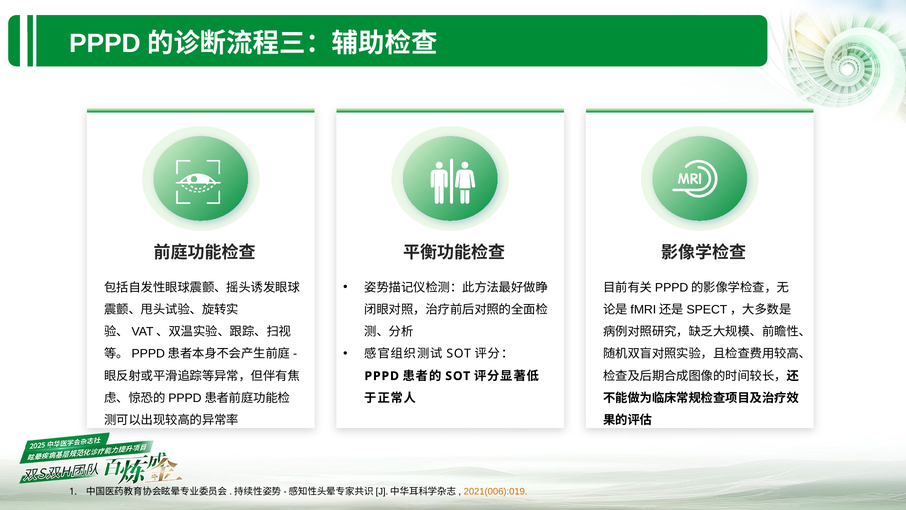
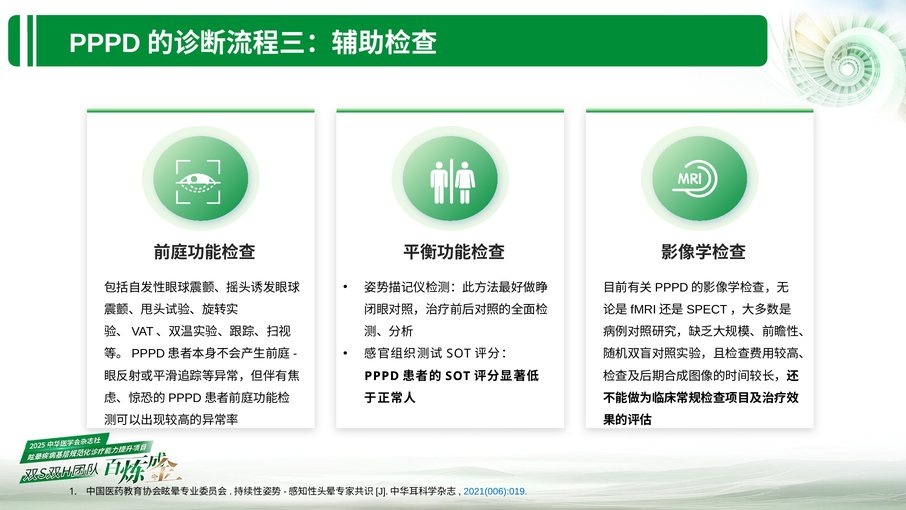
2021(006):019 colour: orange -> blue
